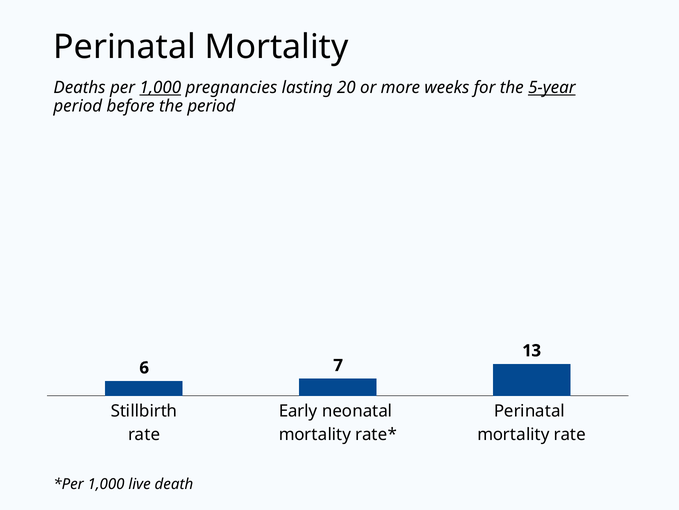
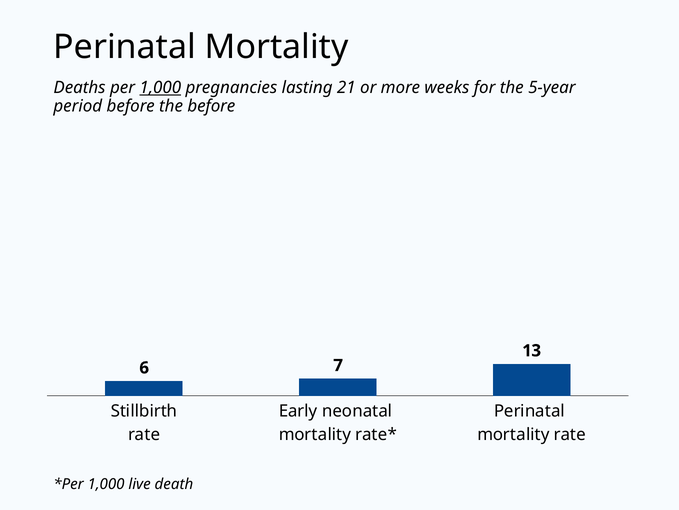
20: 20 -> 21
5-year underline: present -> none
the period: period -> before
